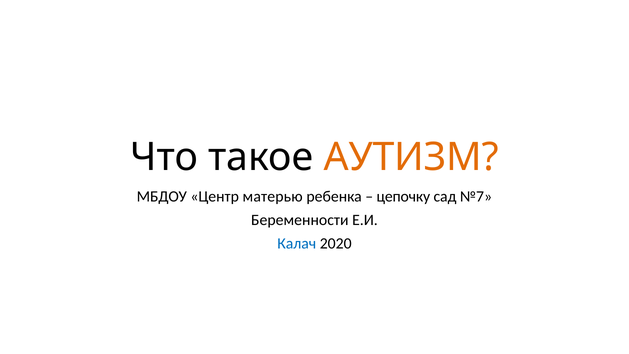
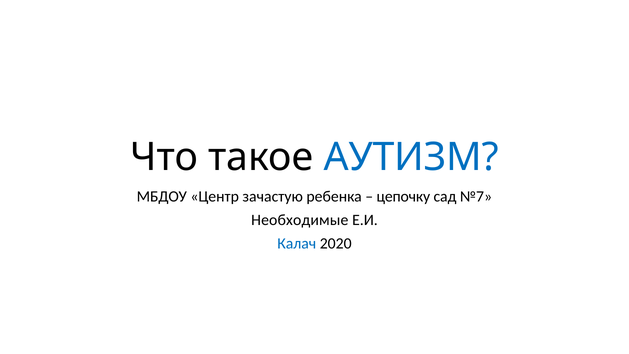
АУТИЗМ colour: orange -> blue
матерью: матерью -> зачастую
Беременности: Беременности -> Необходимые
